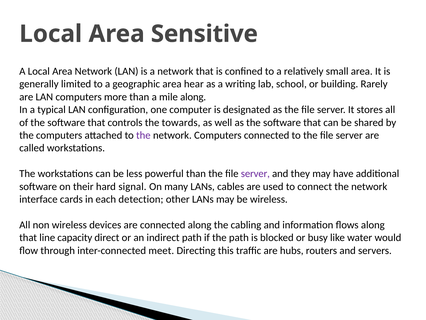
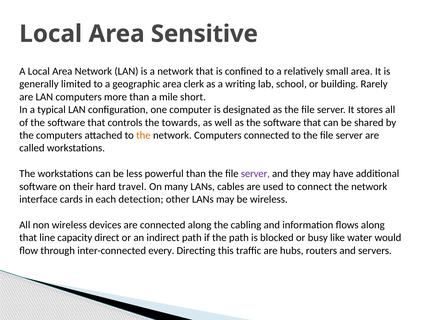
hear: hear -> clerk
mile along: along -> short
the at (143, 135) colour: purple -> orange
signal: signal -> travel
meet: meet -> every
